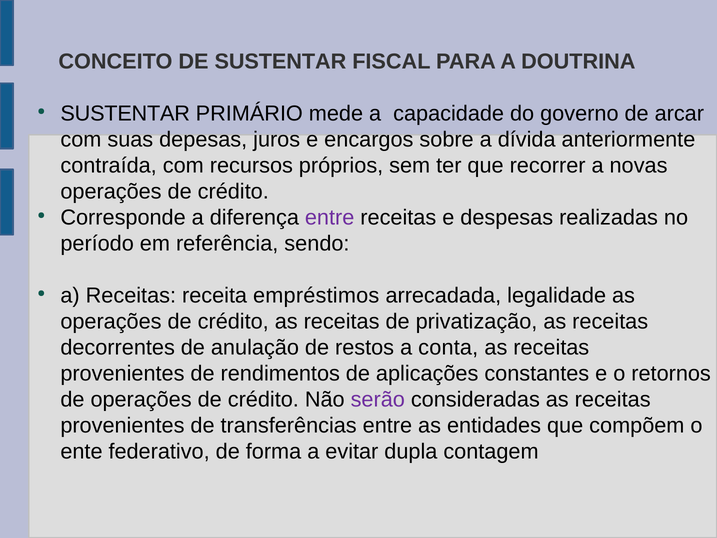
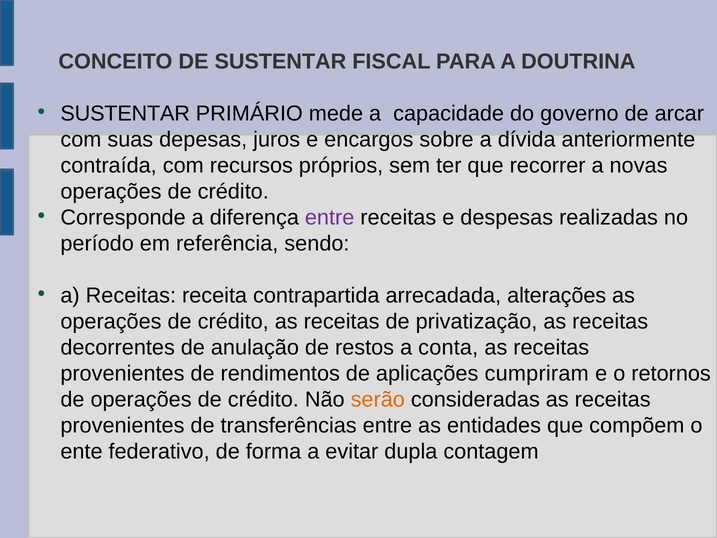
empréstimos: empréstimos -> contrapartida
legalidade: legalidade -> alterações
constantes: constantes -> cumpriram
serão colour: purple -> orange
